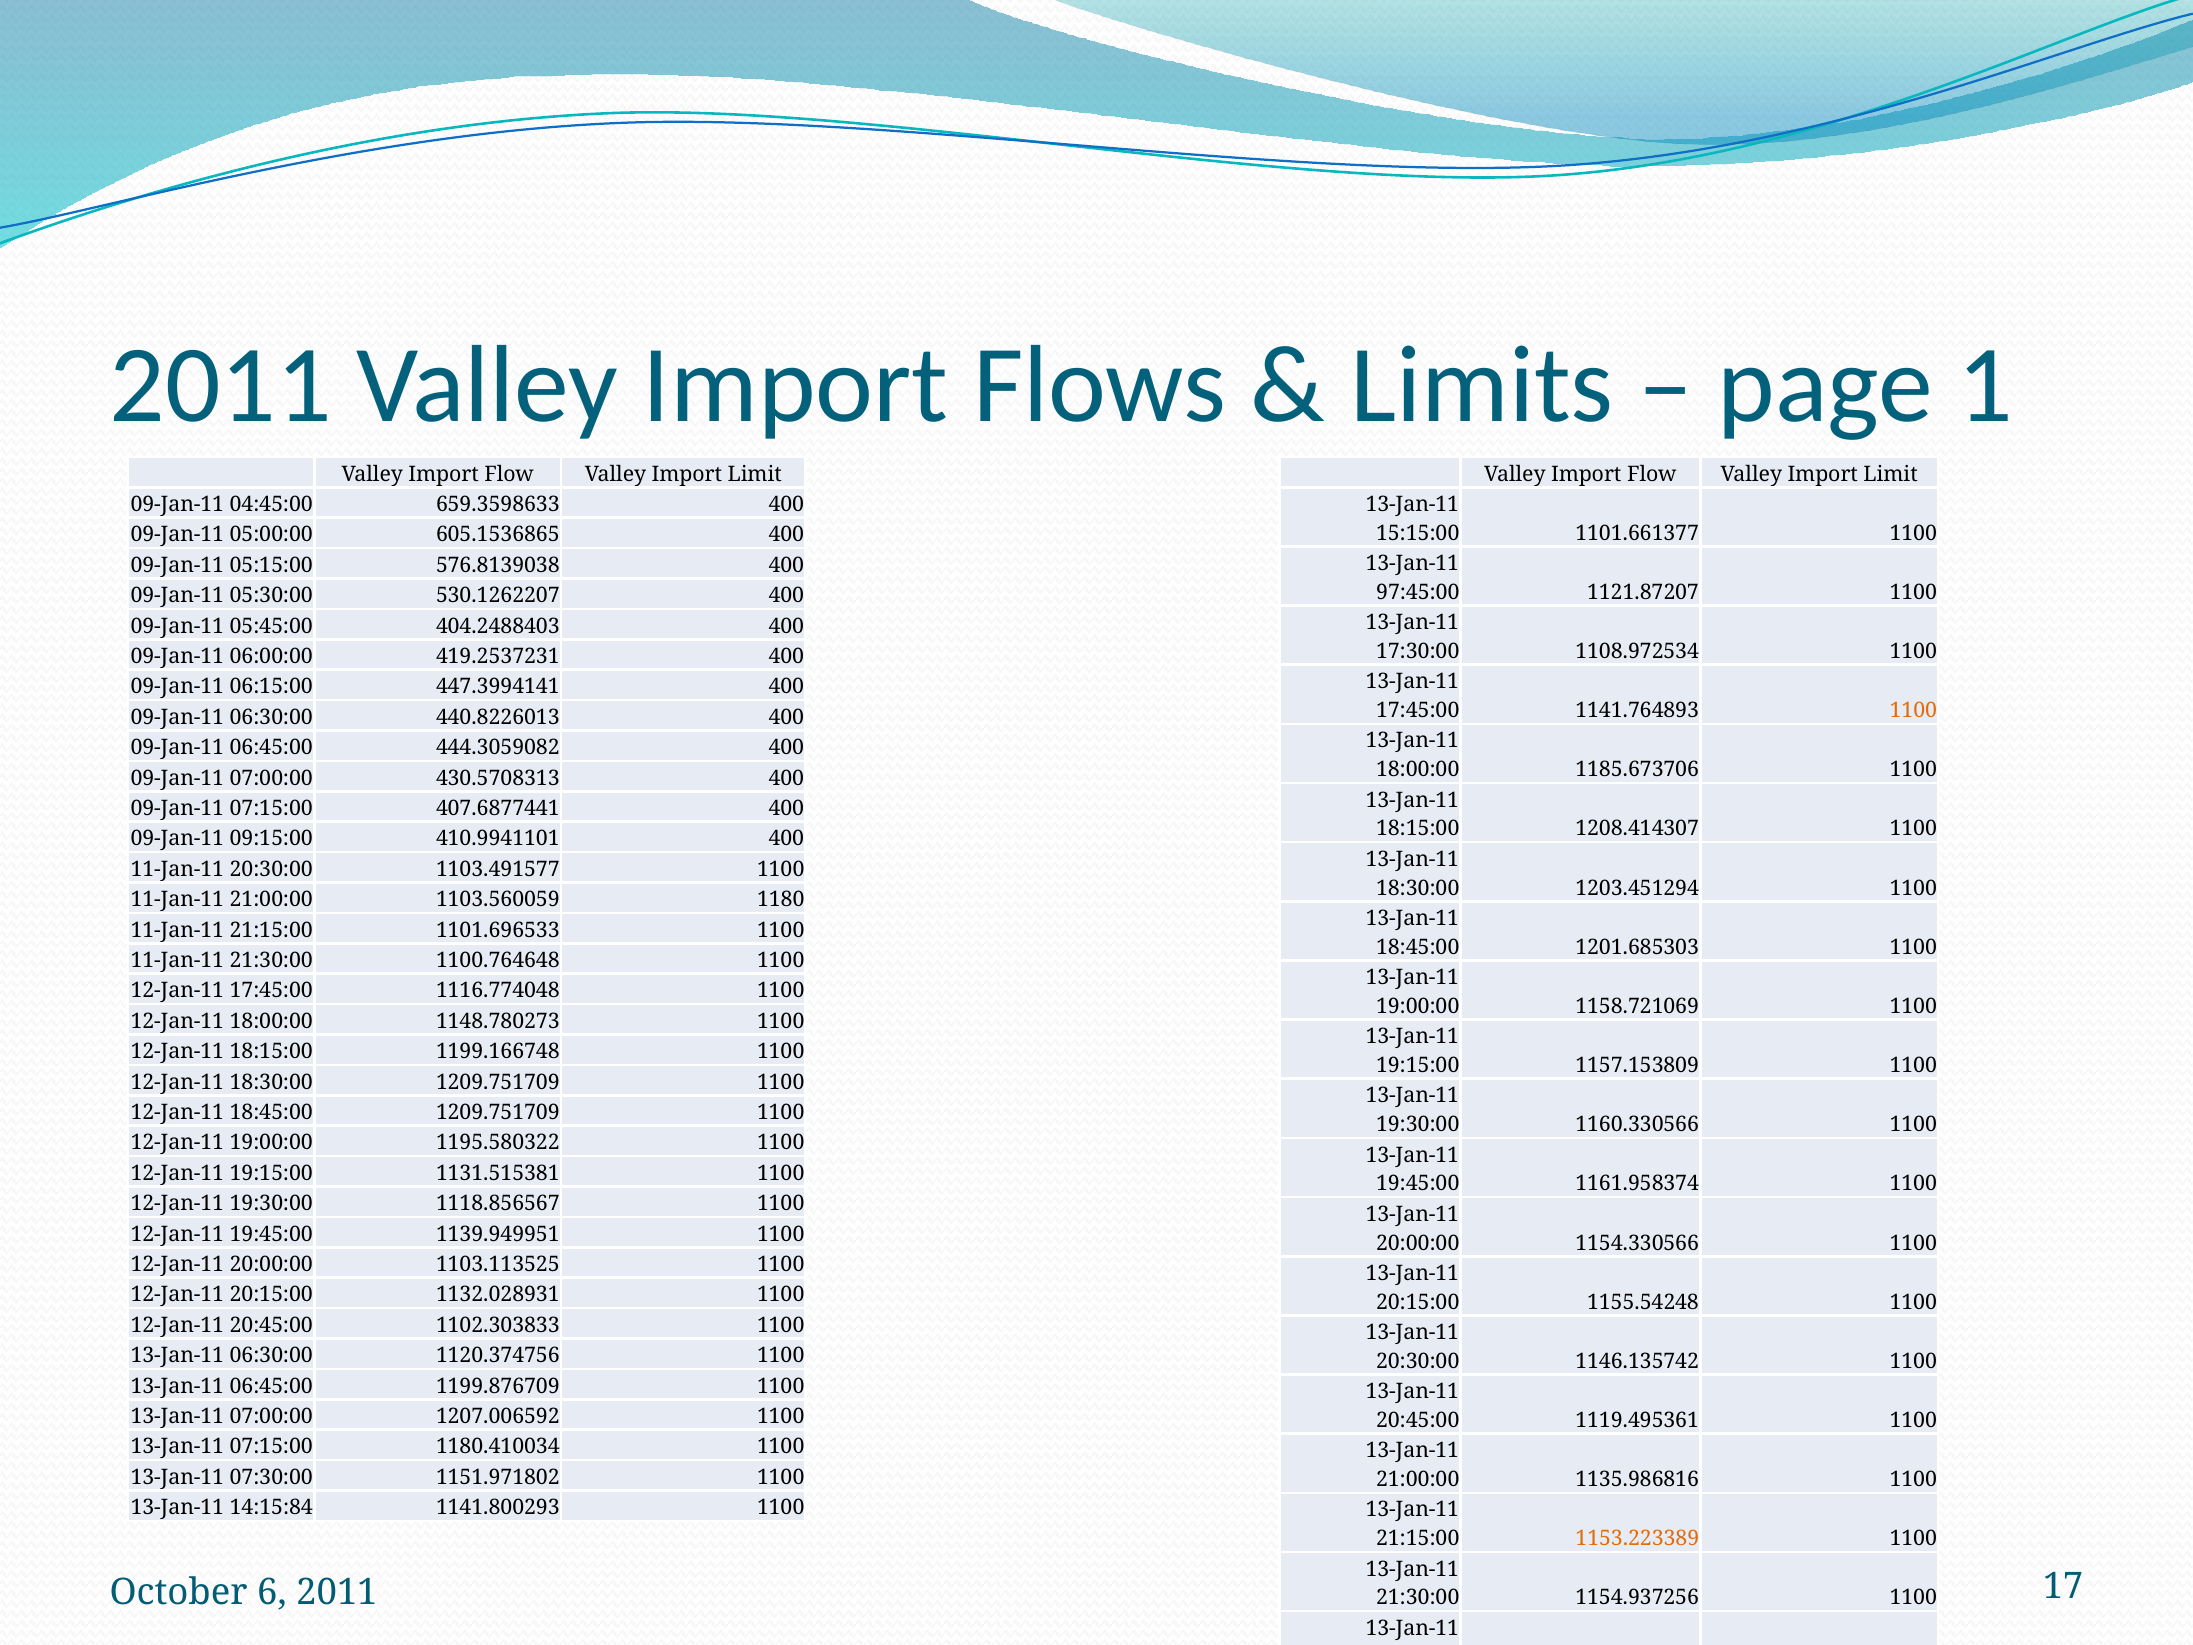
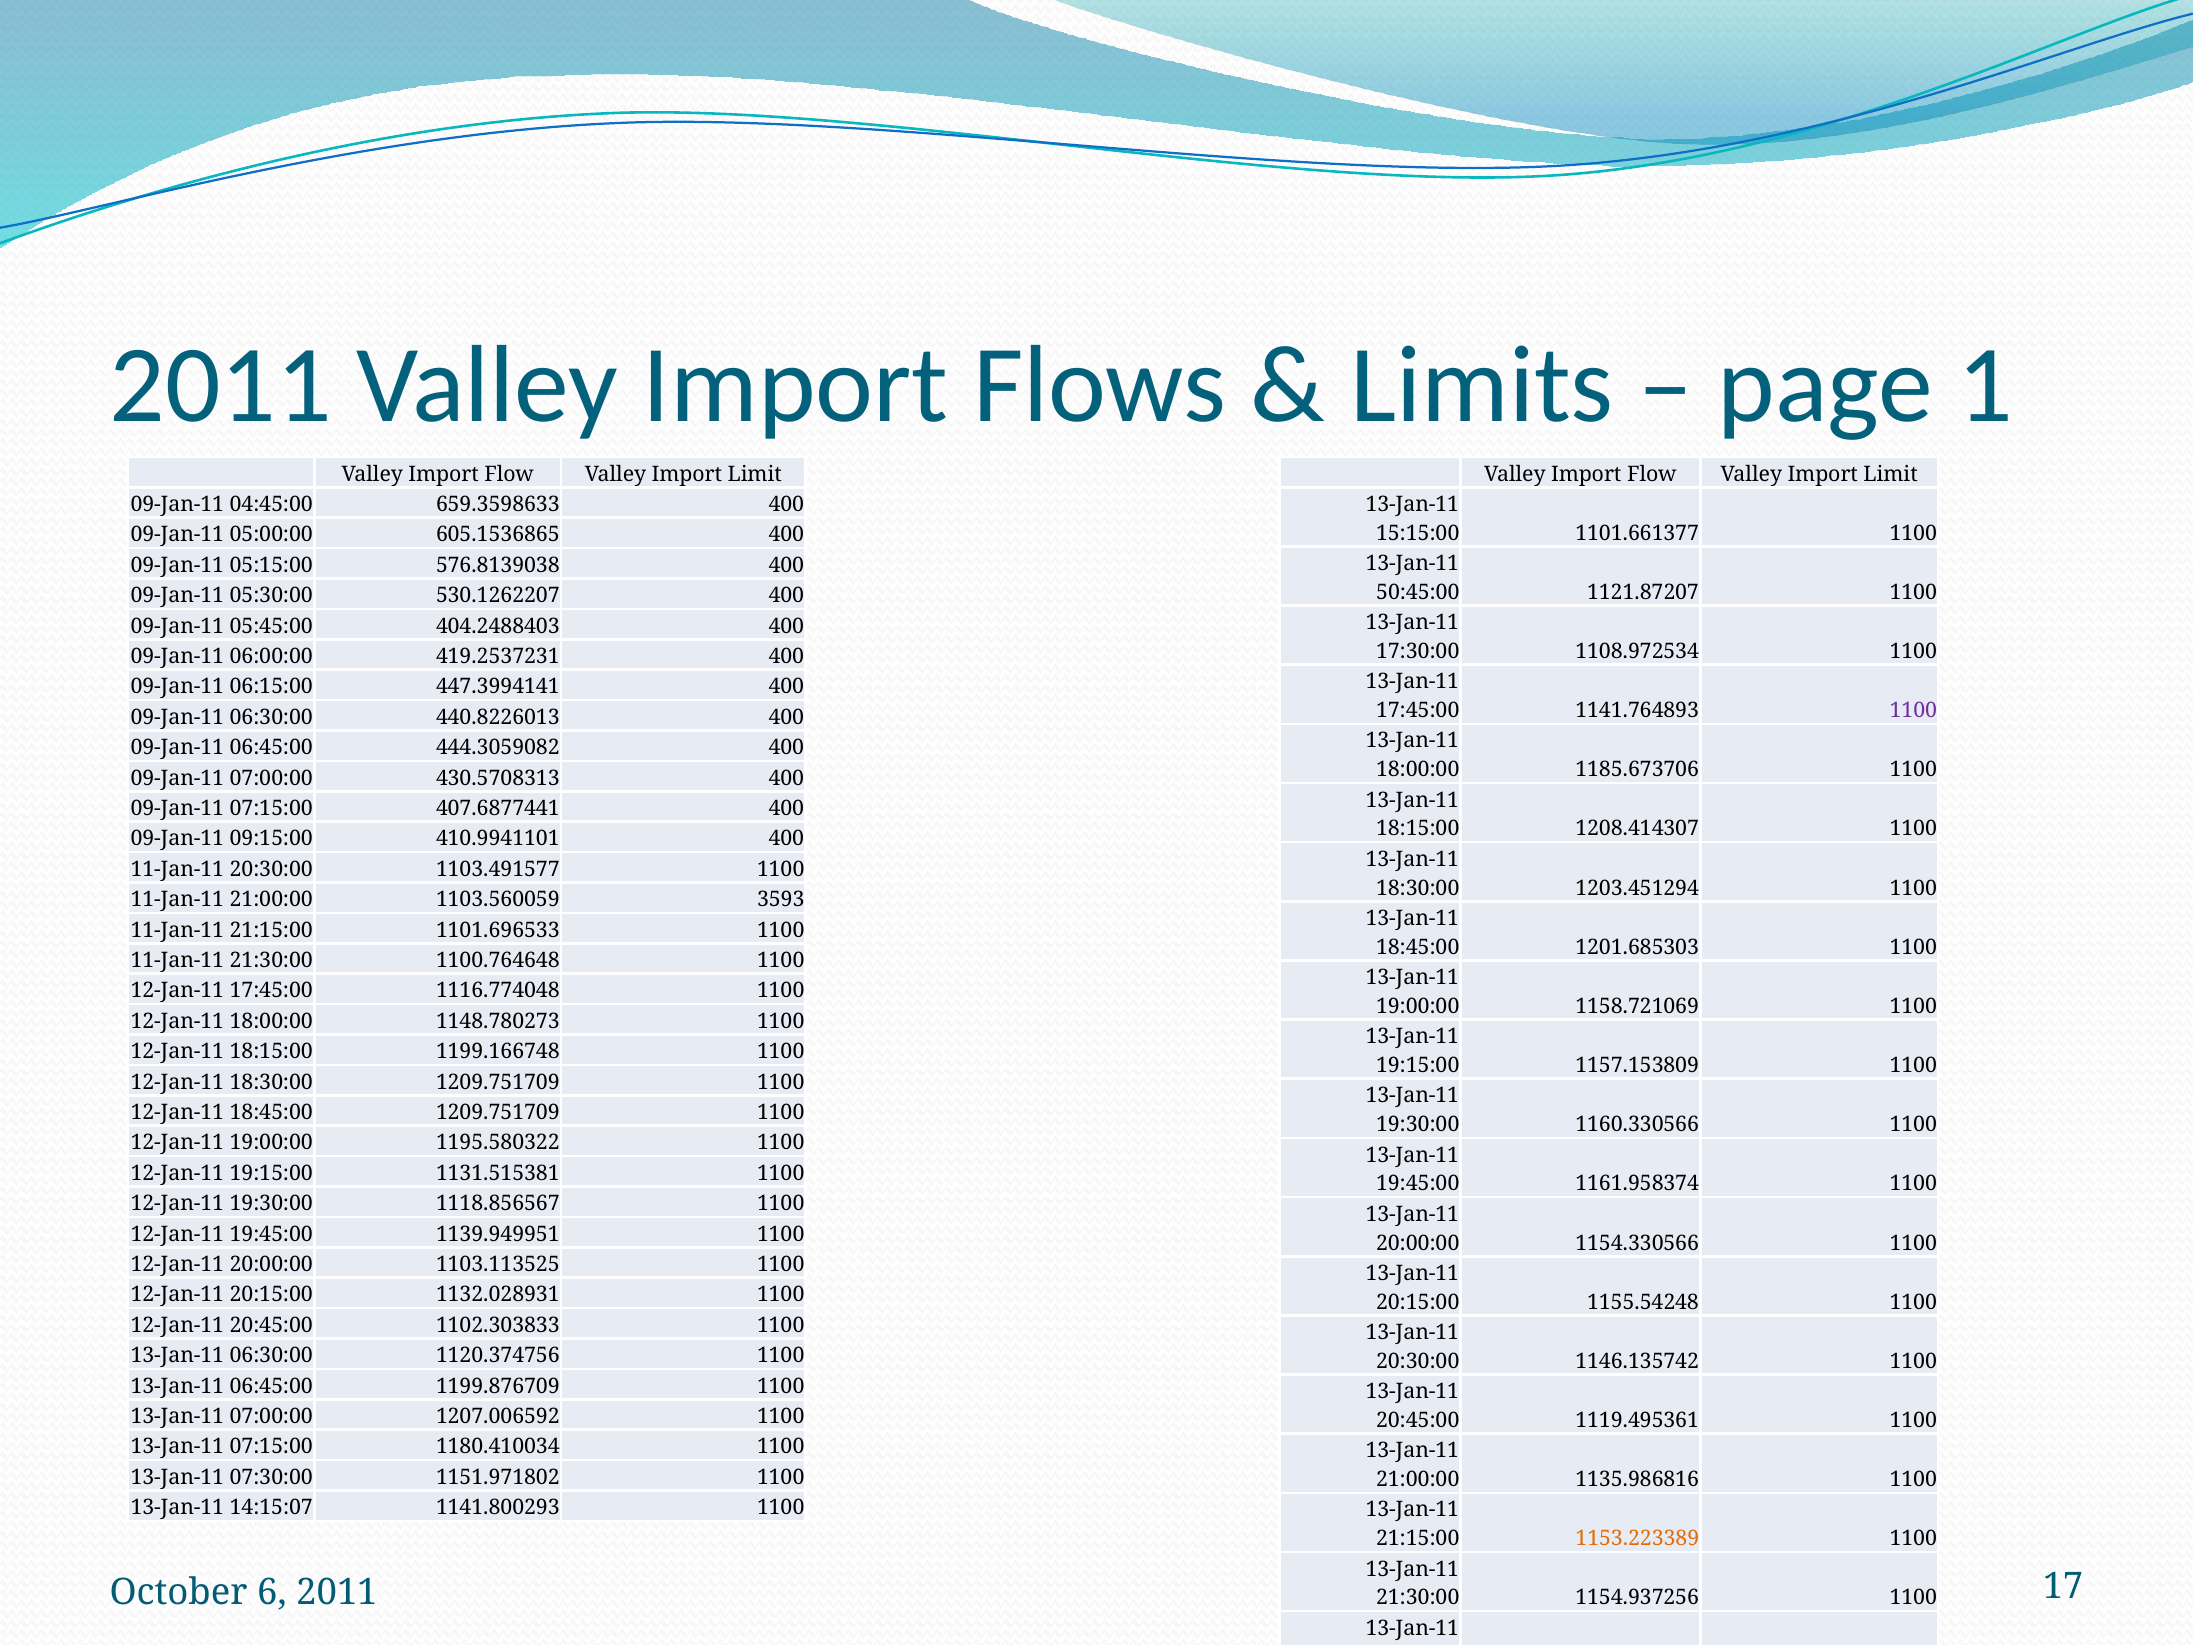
97:45:00: 97:45:00 -> 50:45:00
1100 at (1913, 711) colour: orange -> purple
1180: 1180 -> 3593
14:15:84: 14:15:84 -> 14:15:07
